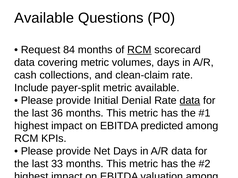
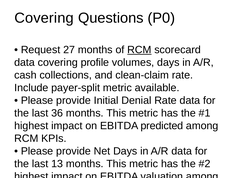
Available at (44, 18): Available -> Covering
84: 84 -> 27
covering metric: metric -> profile
data at (190, 101) underline: present -> none
33: 33 -> 13
